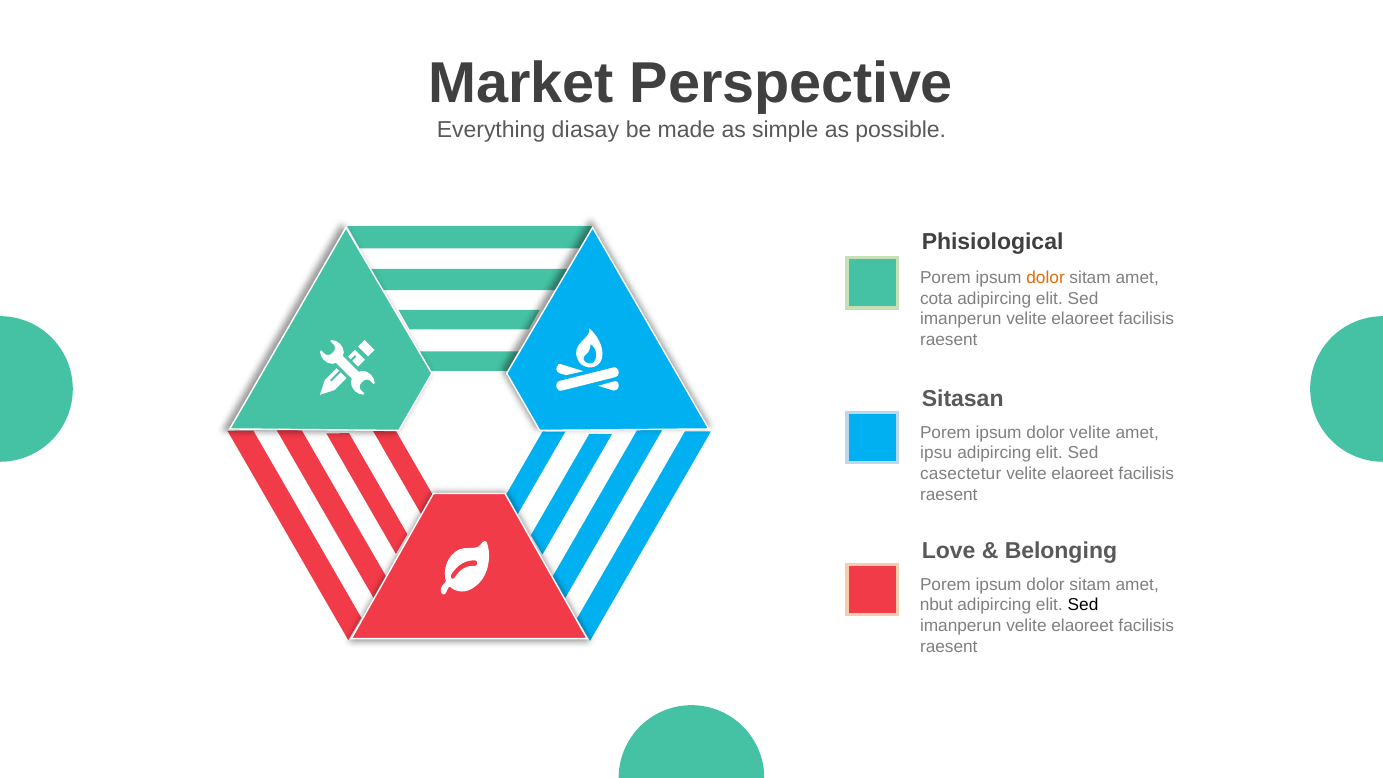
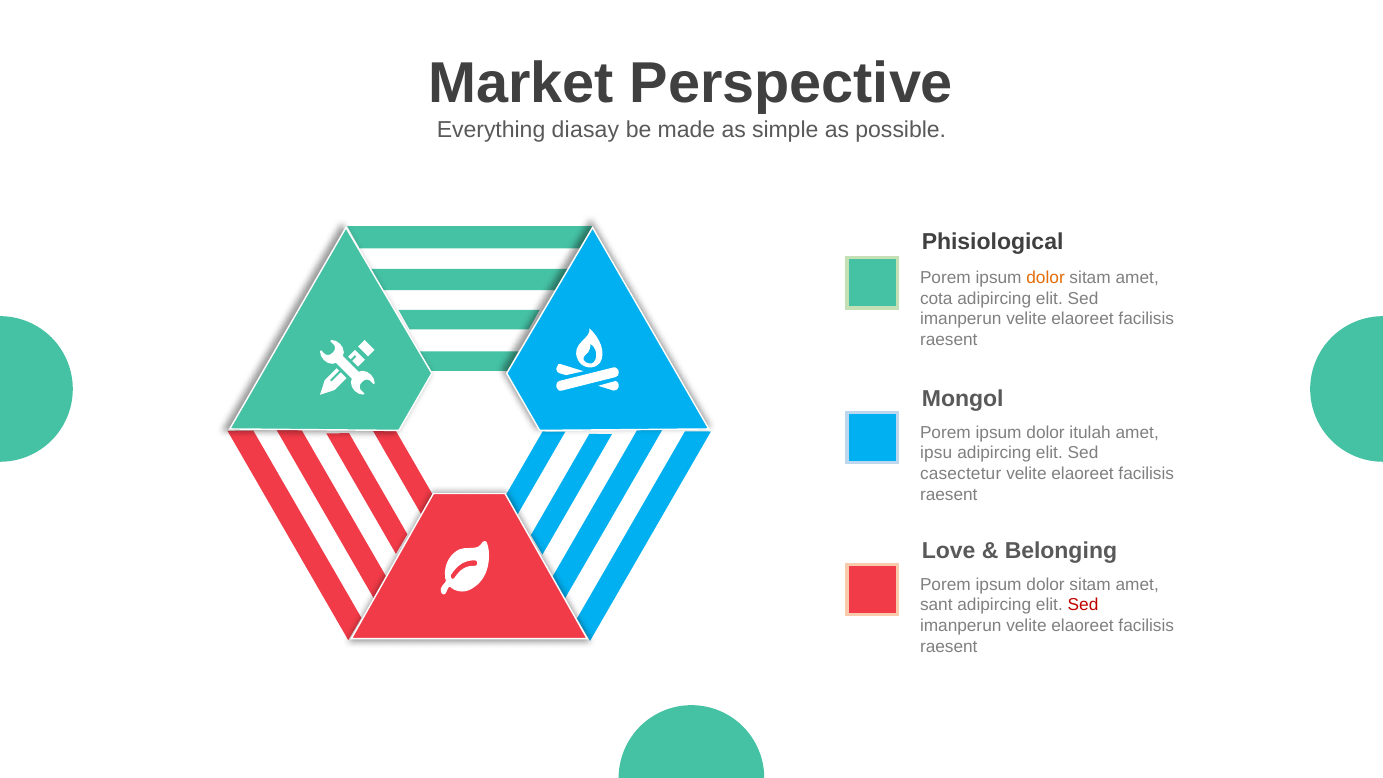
Sitasan: Sitasan -> Mongol
dolor velite: velite -> itulah
nbut: nbut -> sant
Sed at (1083, 605) colour: black -> red
